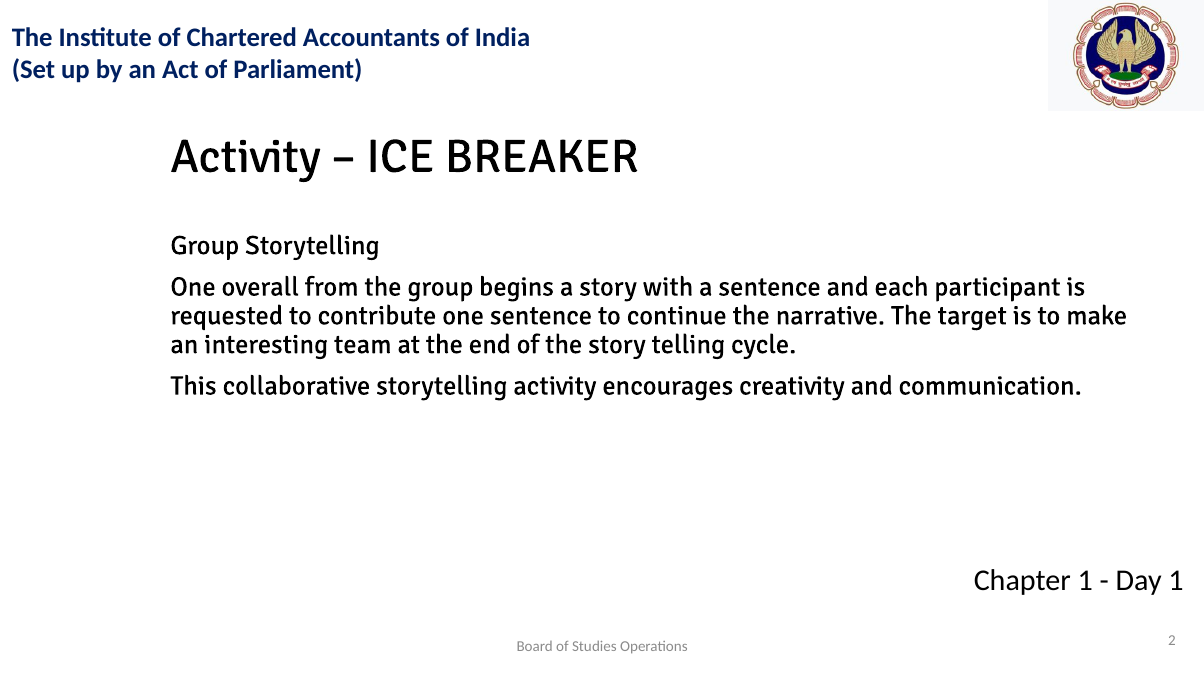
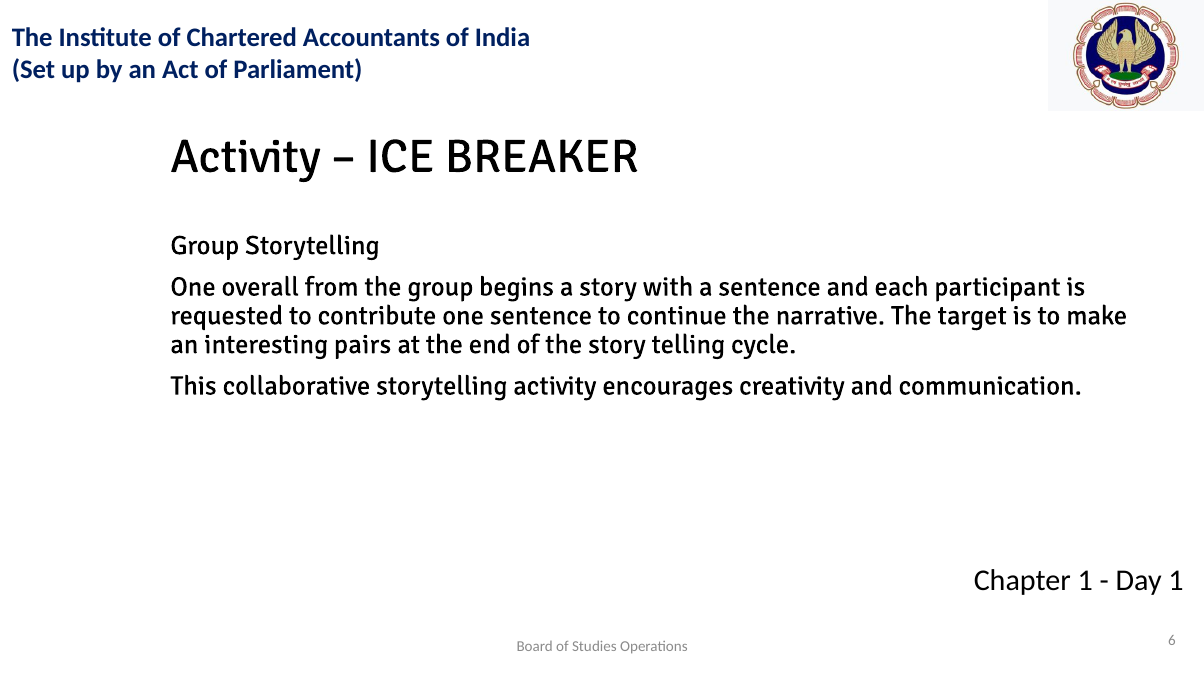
team: team -> pairs
2: 2 -> 6
